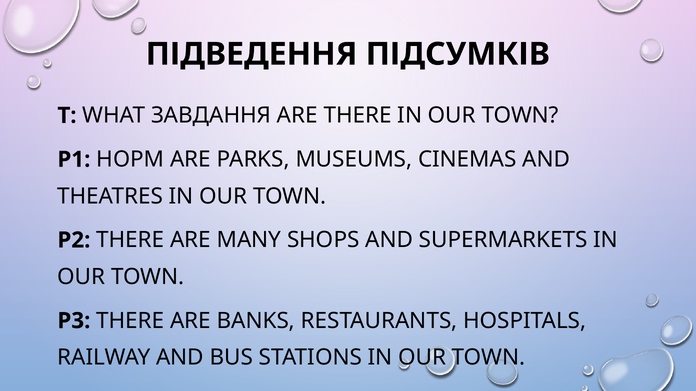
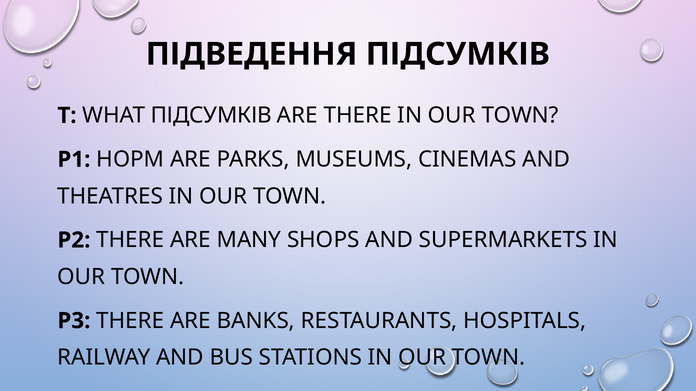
WHAT ЗАВДАННЯ: ЗАВДАННЯ -> ПІДСУМКІВ
